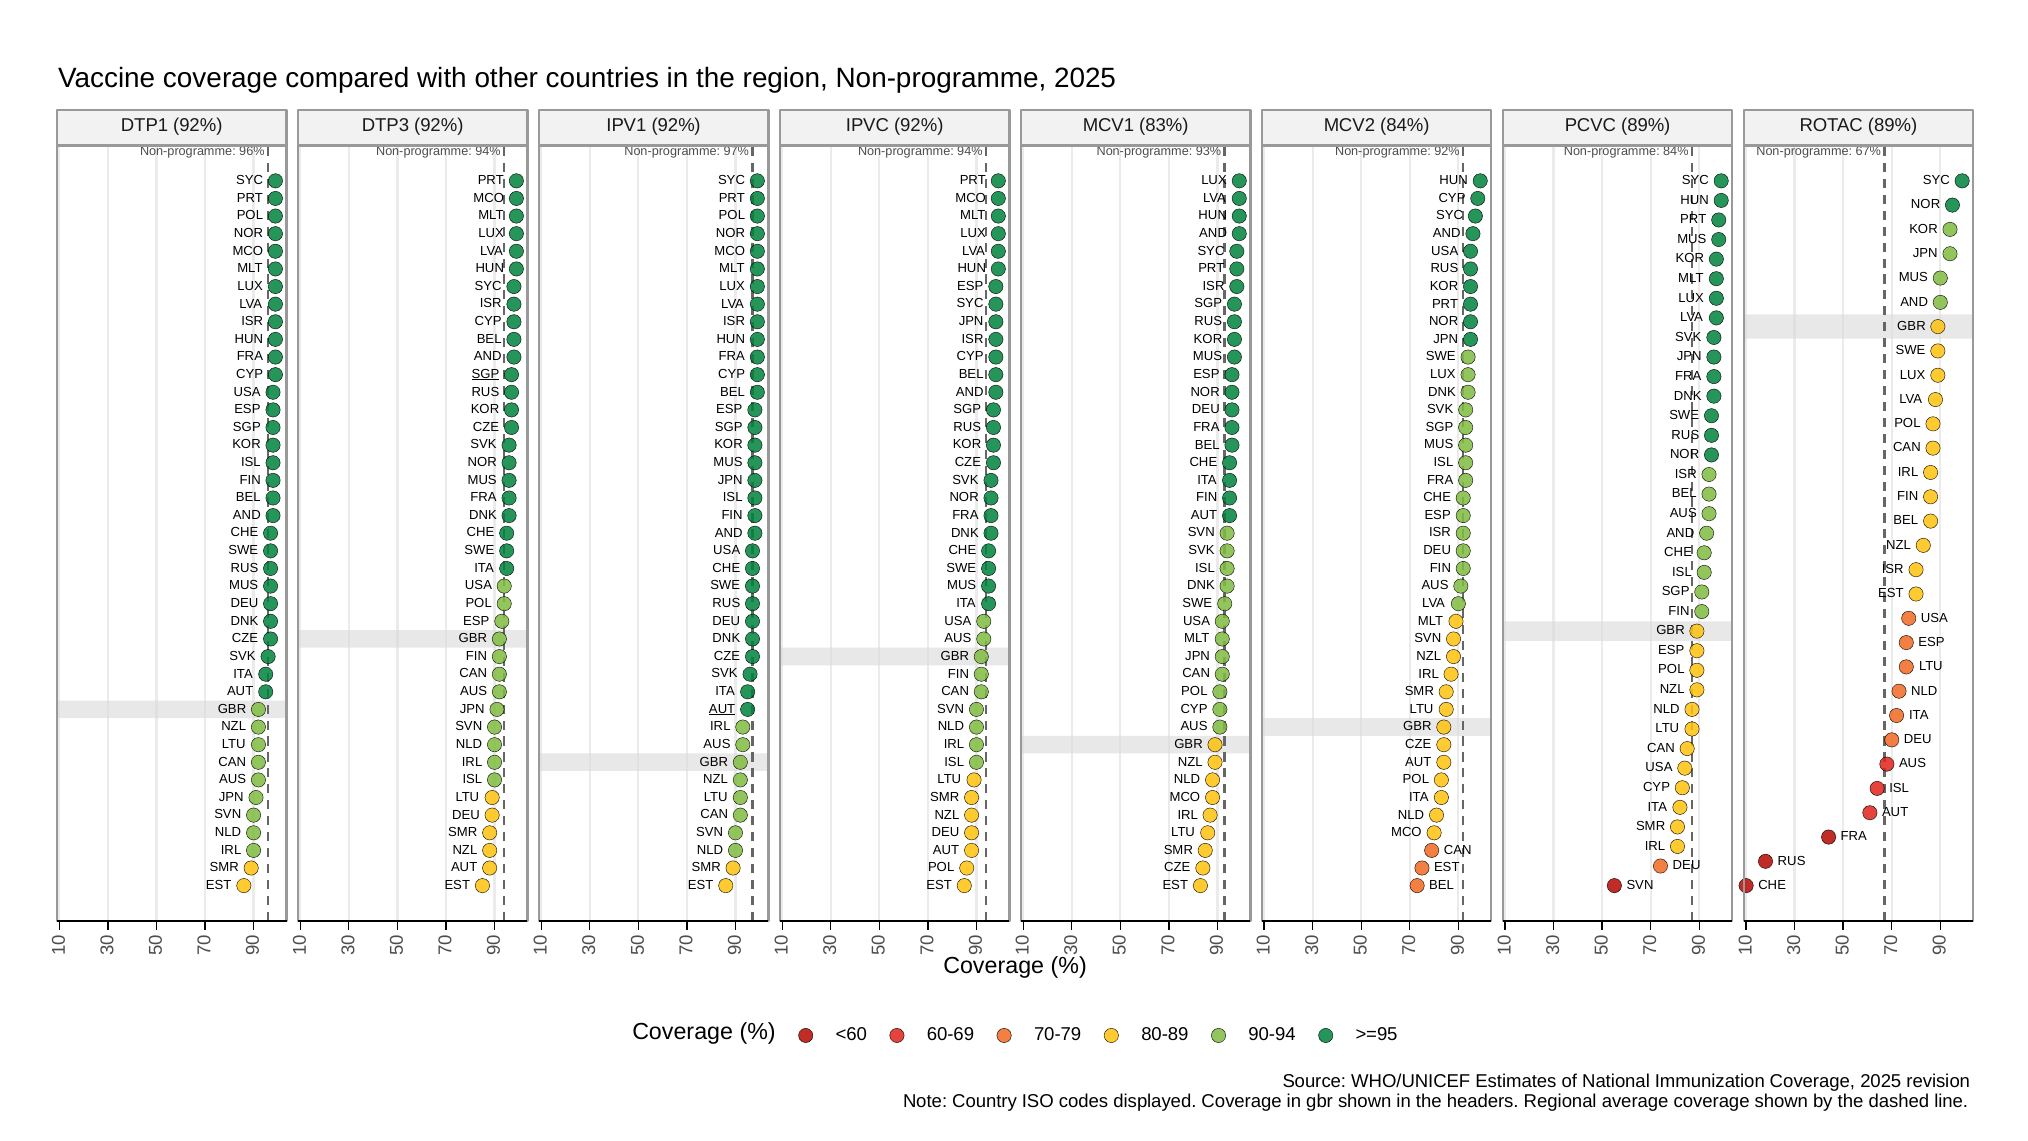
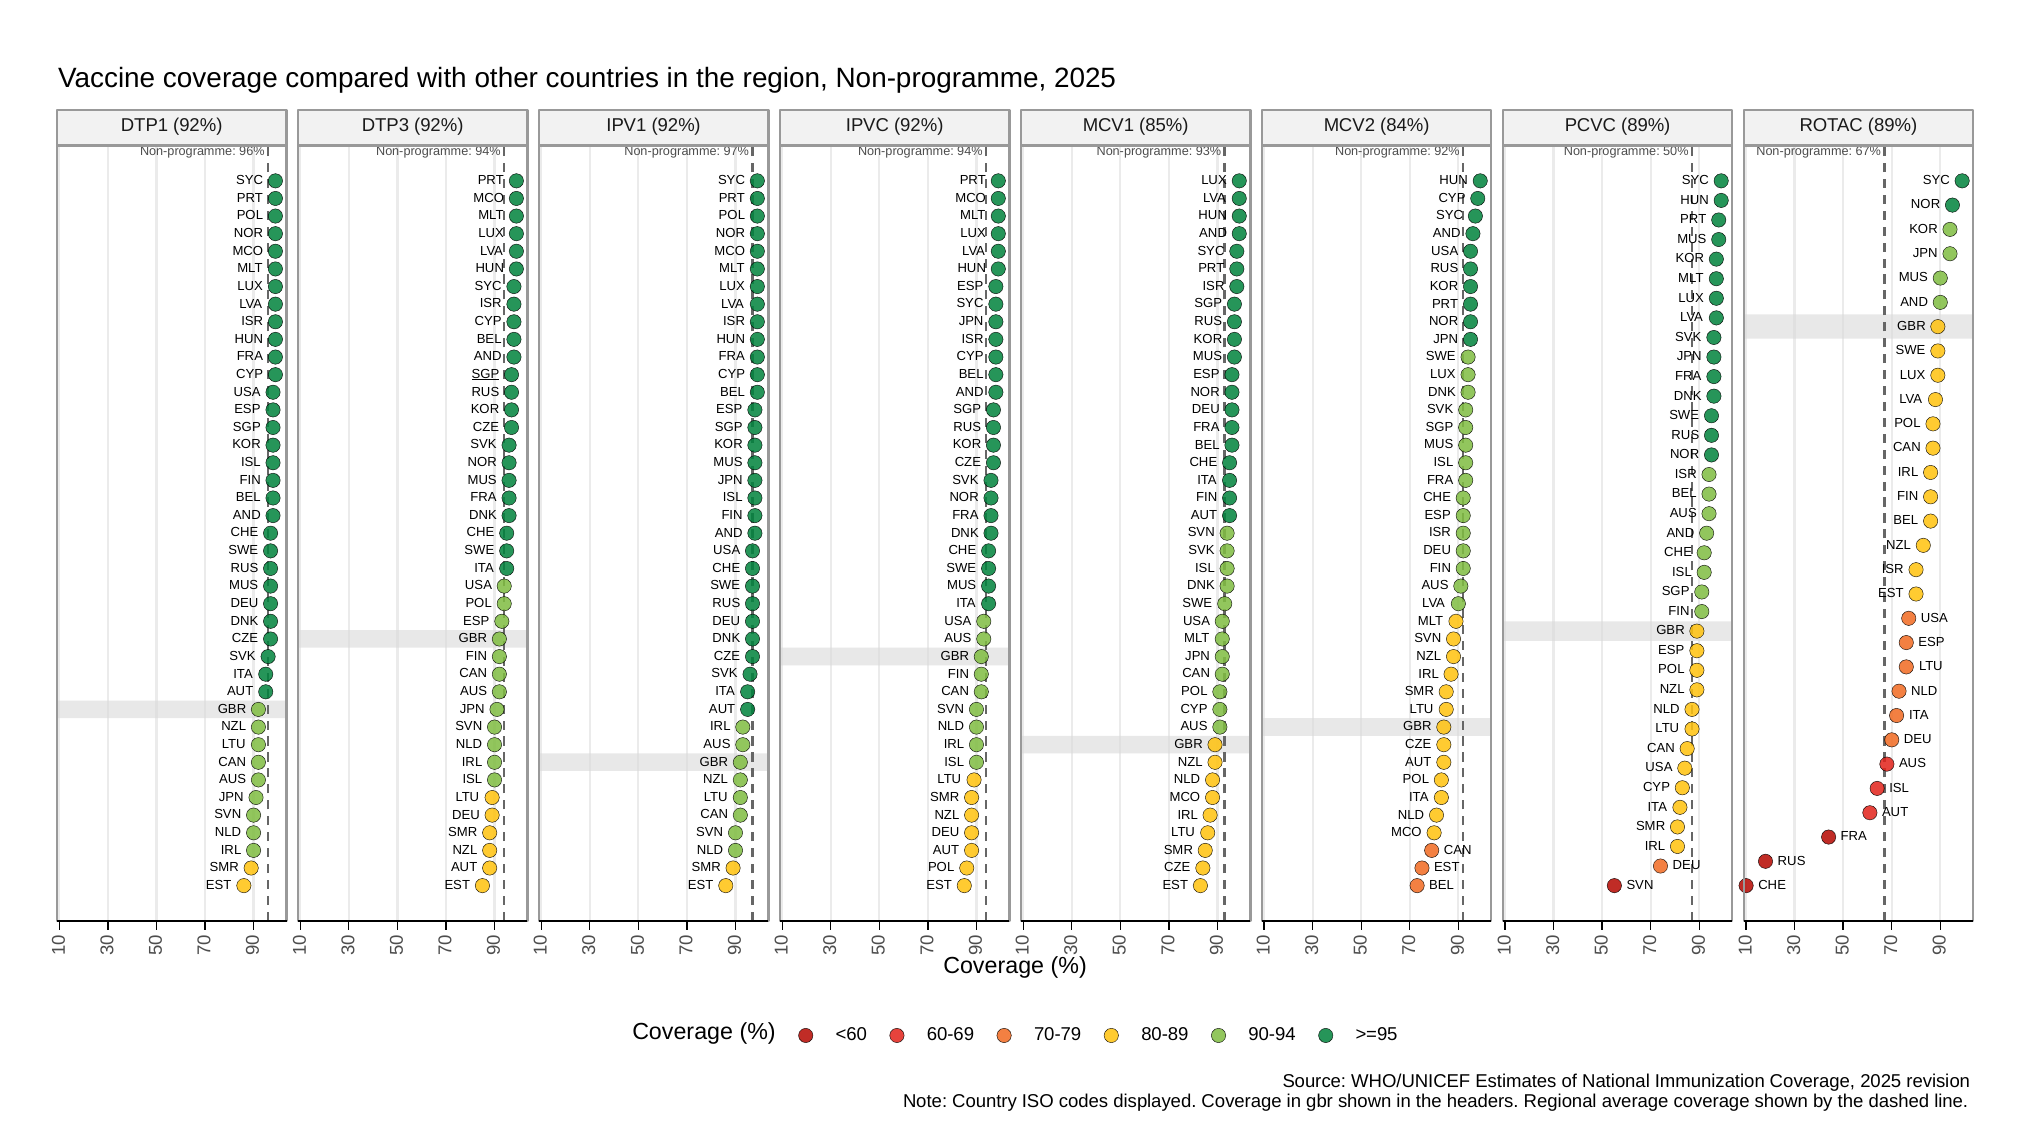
83%: 83% -> 85%
Non-programme 84%: 84% -> 50%
AUT at (722, 709) underline: present -> none
